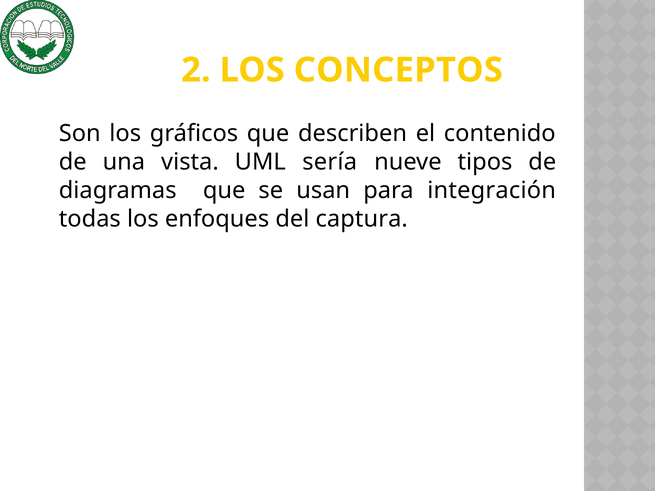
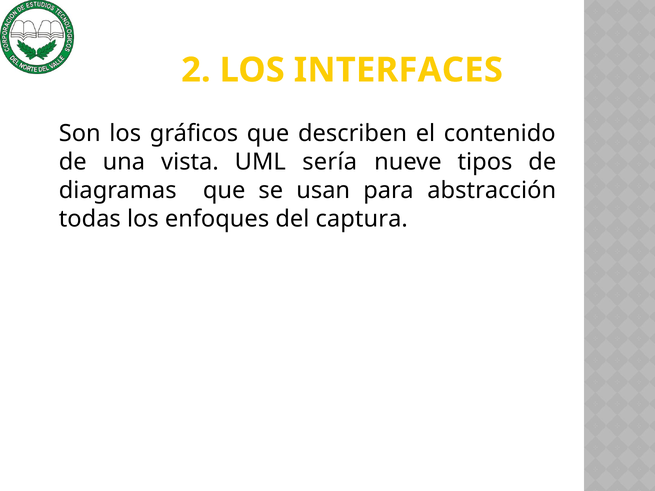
CONCEPTOS: CONCEPTOS -> INTERFACES
integración: integración -> abstracción
